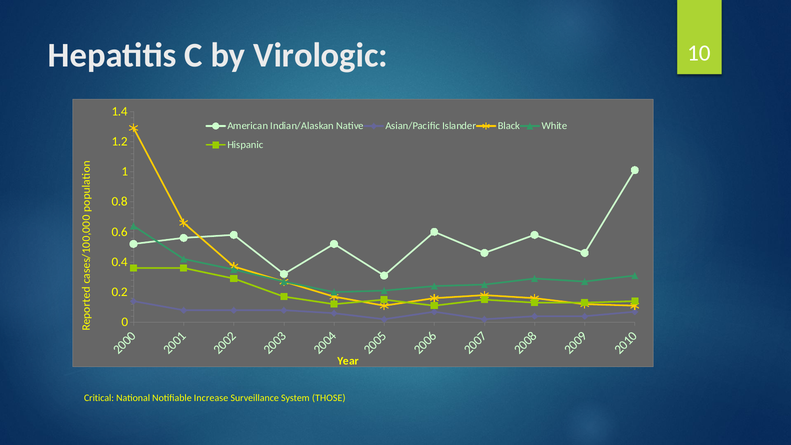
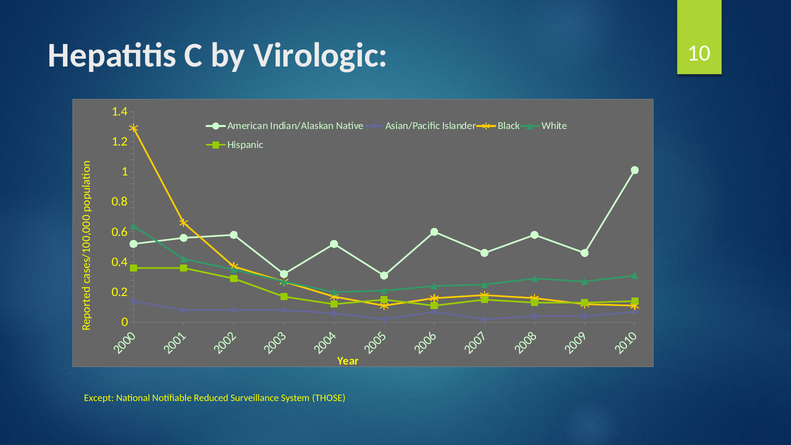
Critical: Critical -> Except
Increase: Increase -> Reduced
